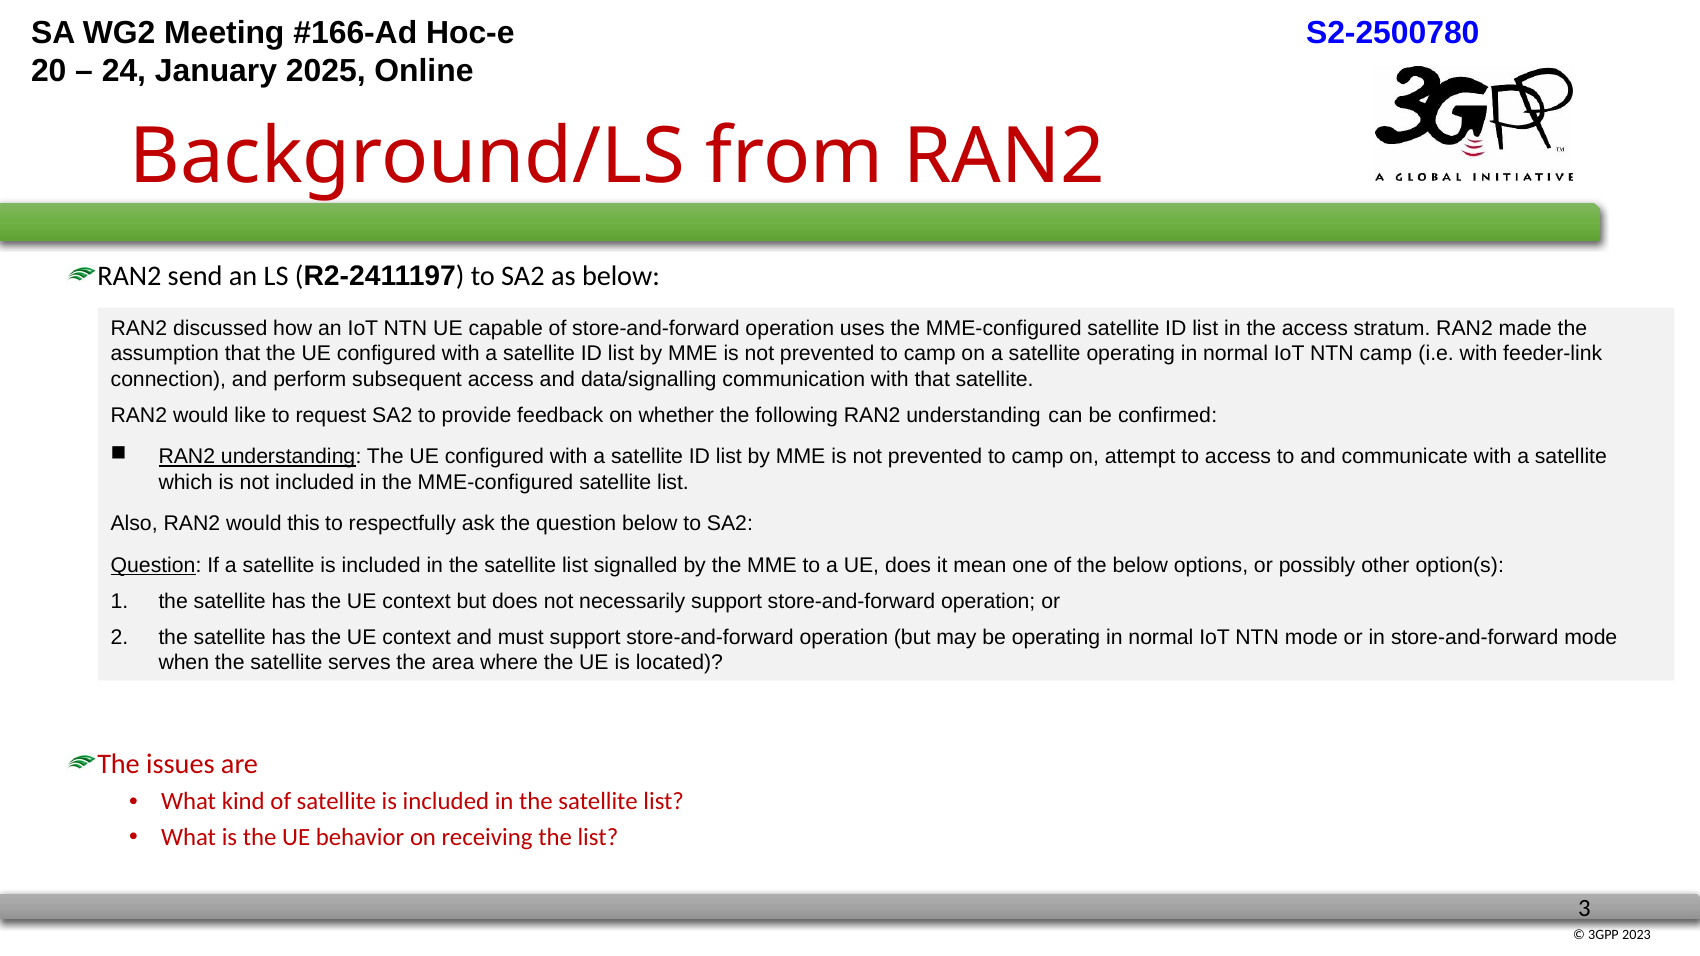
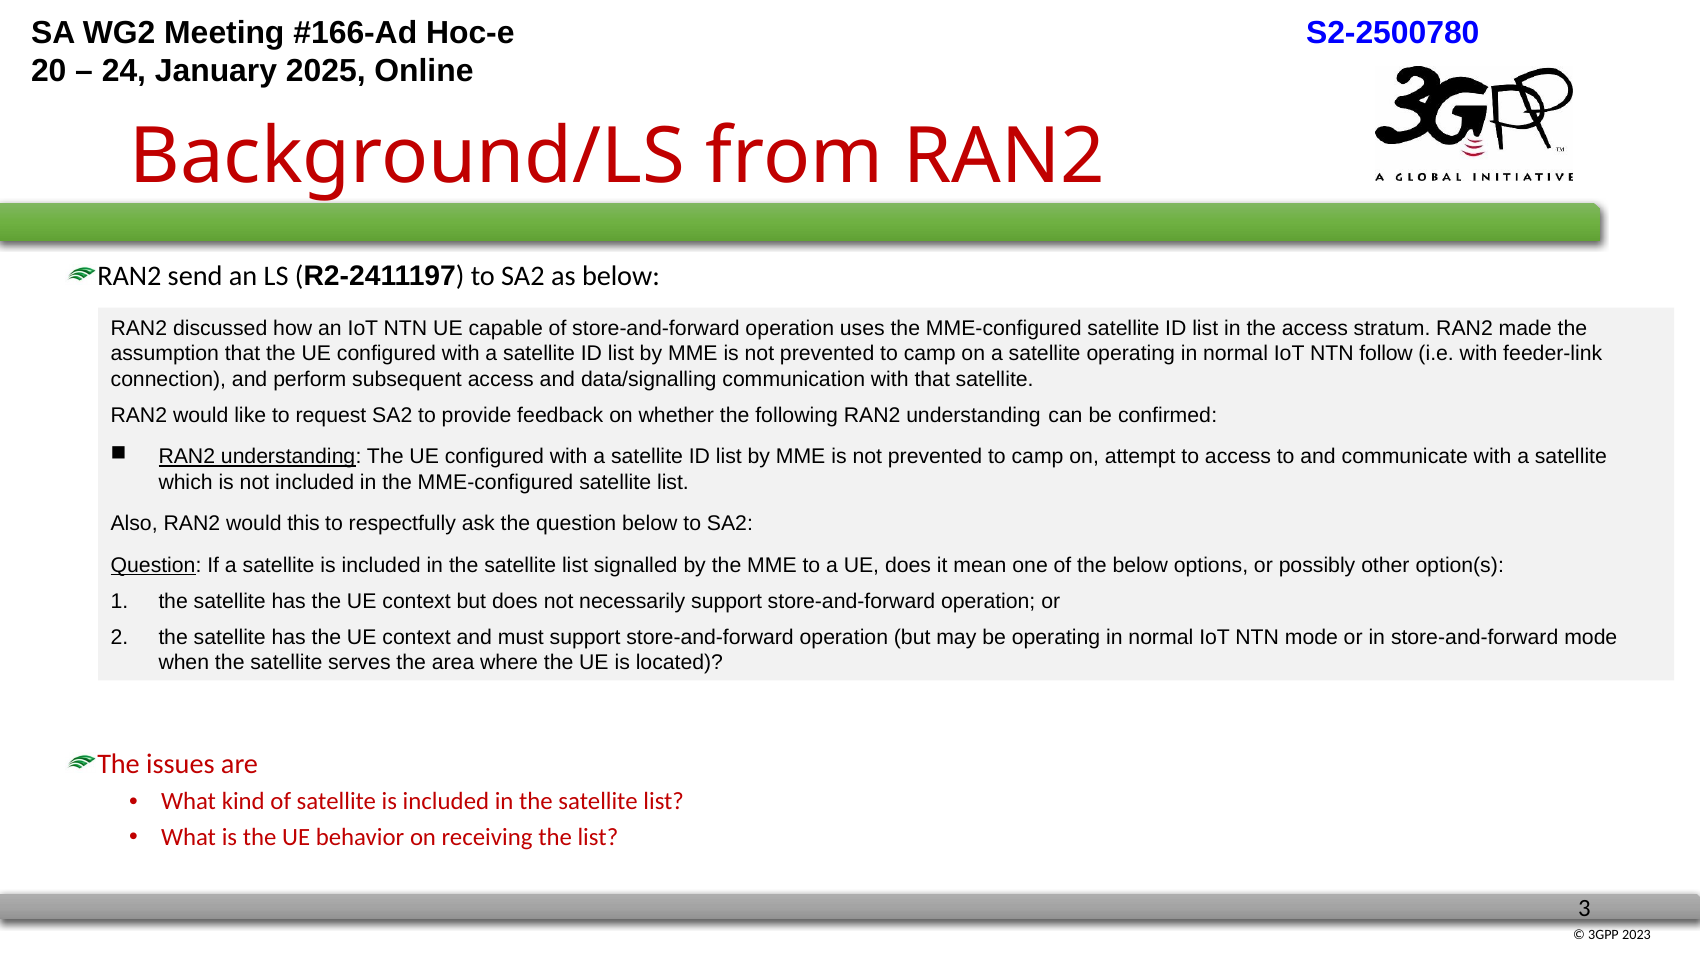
NTN camp: camp -> follow
